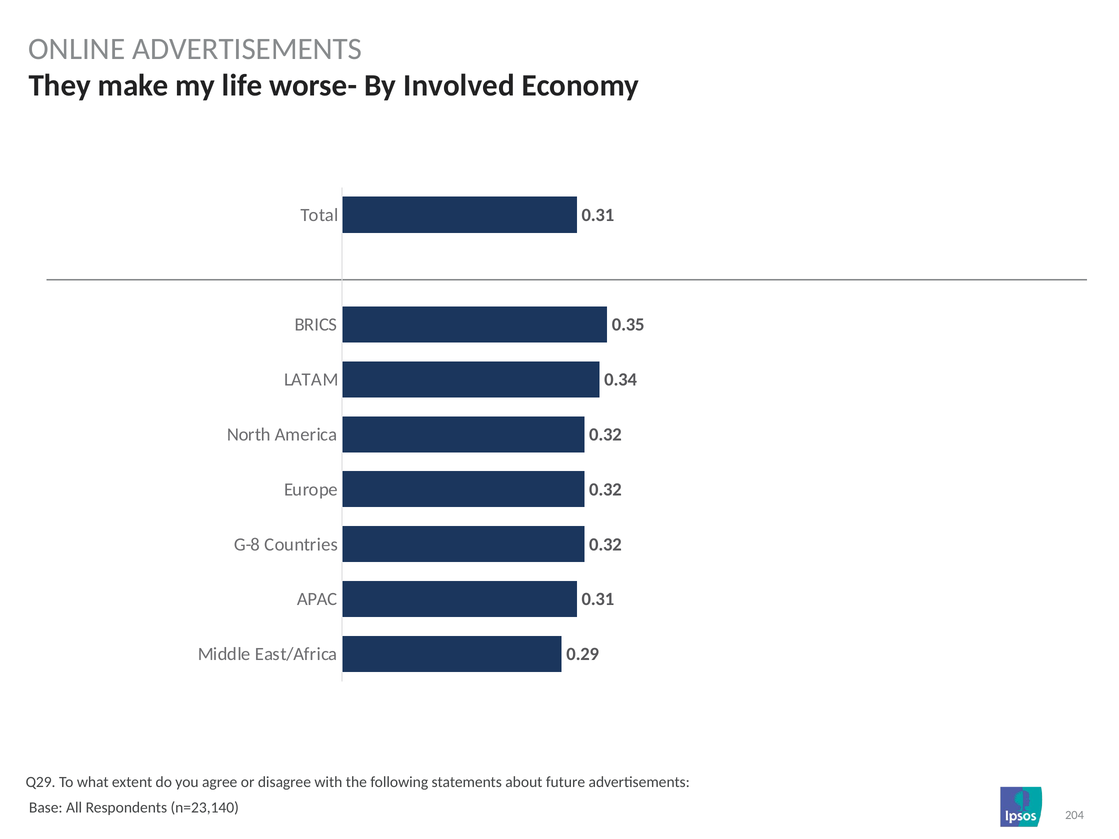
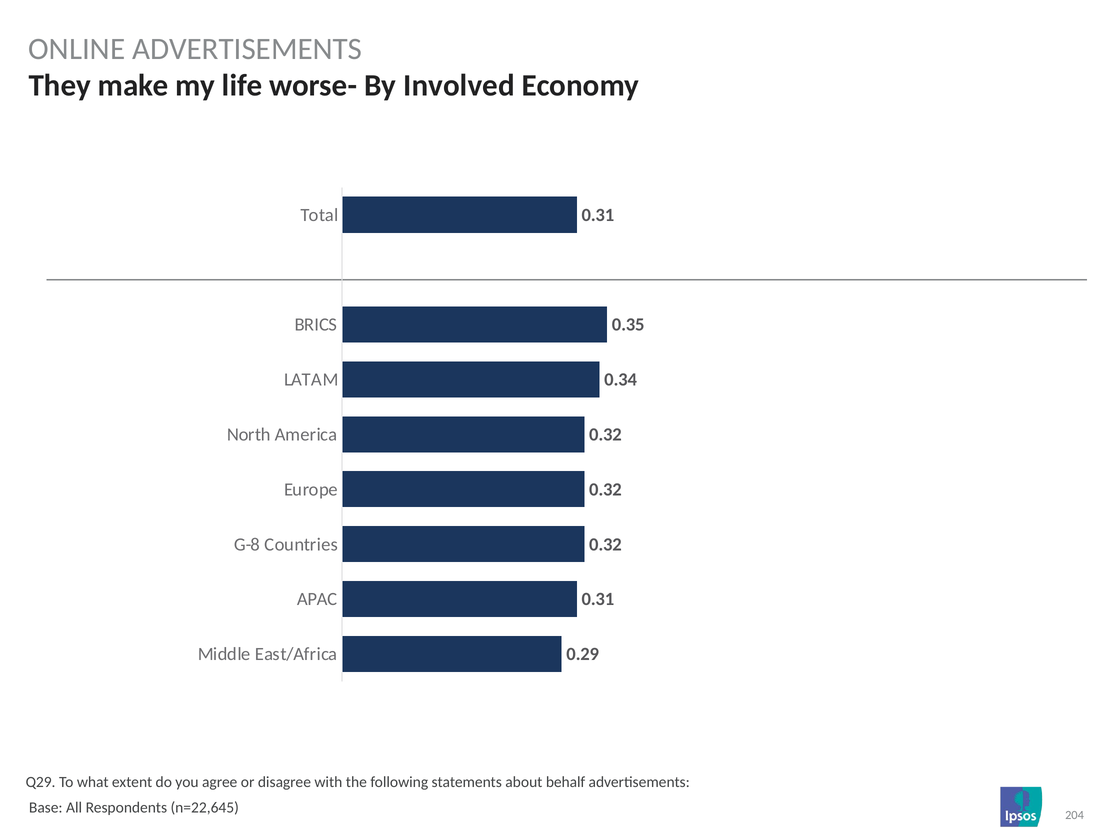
future: future -> behalf
n=23,140: n=23,140 -> n=22,645
